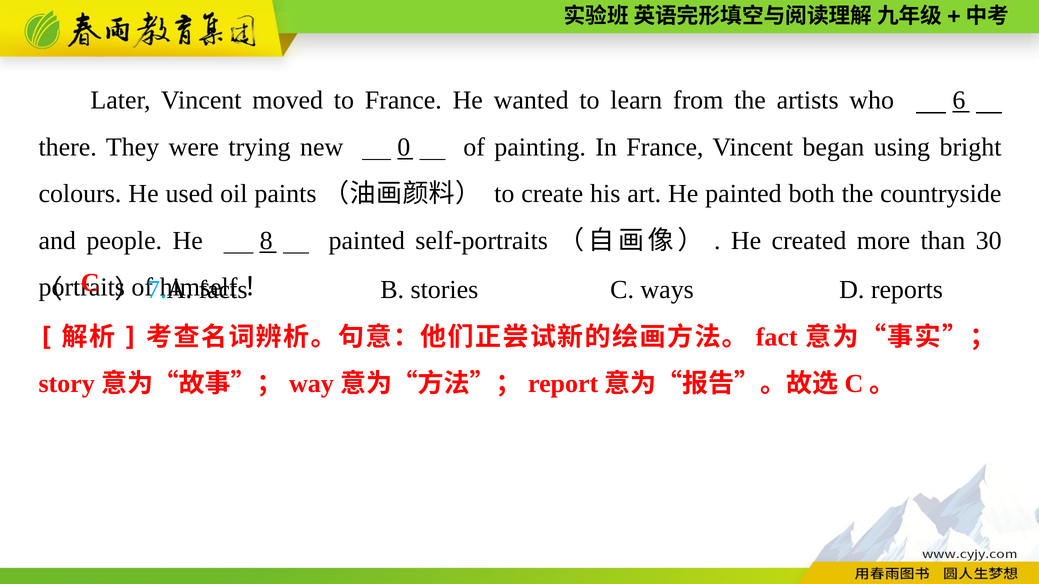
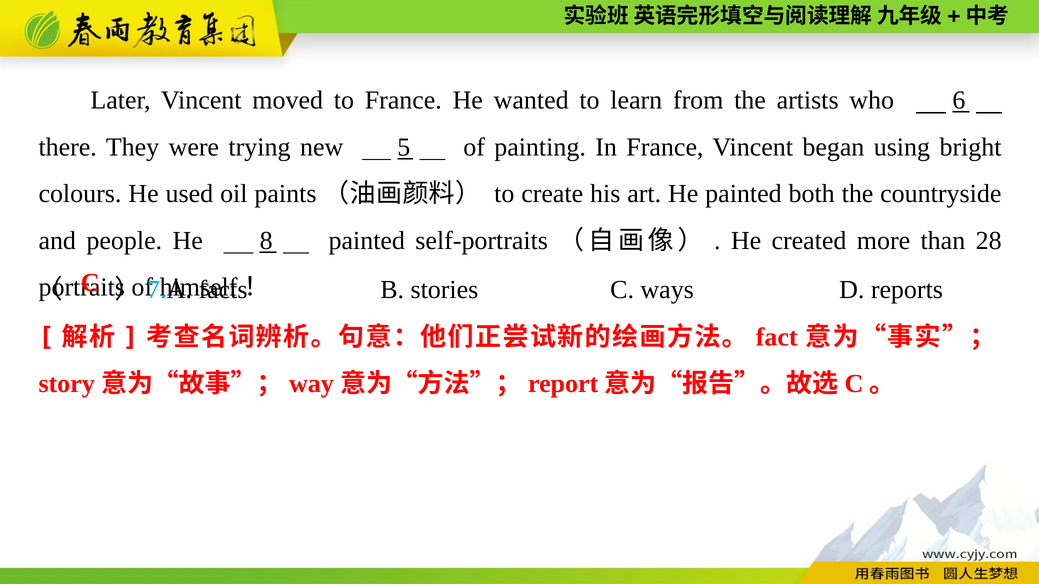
0: 0 -> 5
30: 30 -> 28
